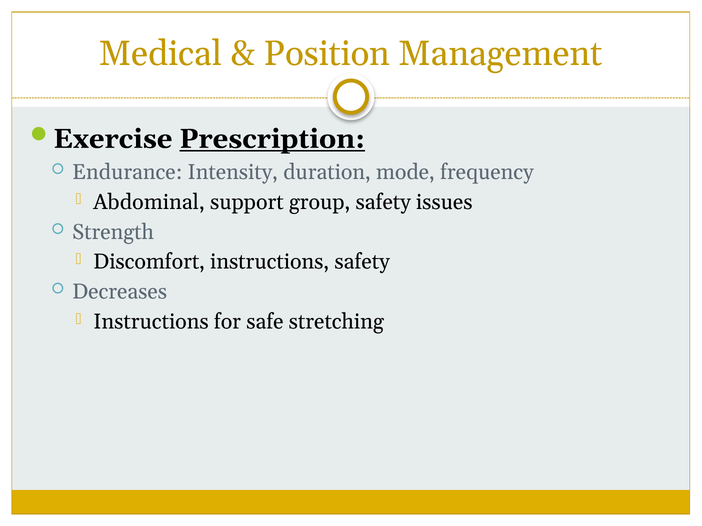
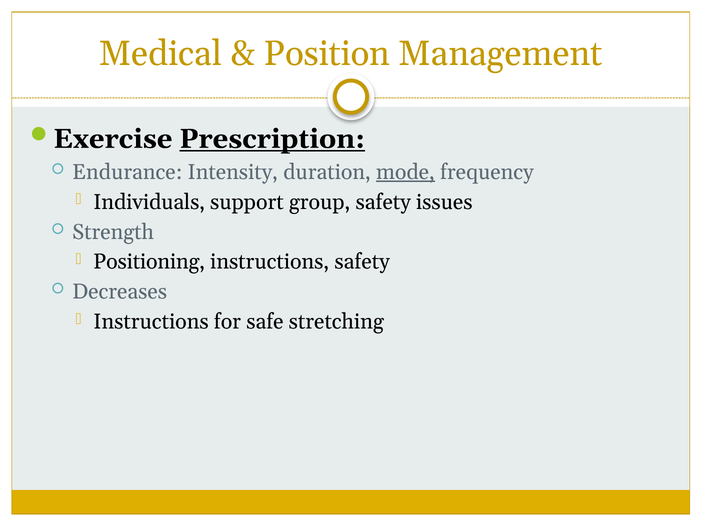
mode underline: none -> present
Abdominal: Abdominal -> Individuals
Discomfort: Discomfort -> Positioning
